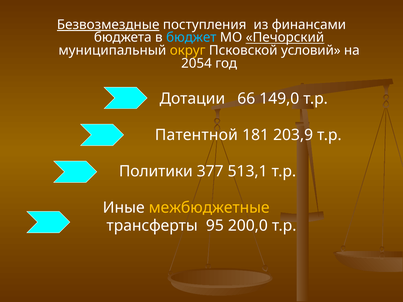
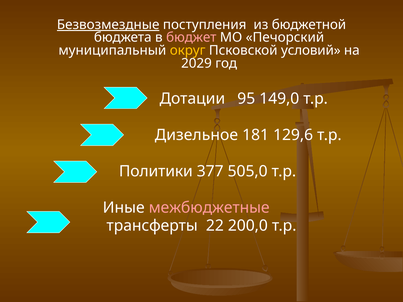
финансами: финансами -> бюджетной
бюджет colour: light blue -> pink
Печорский underline: present -> none
2054: 2054 -> 2029
66: 66 -> 95
Патентной: Патентной -> Дизельное
203,9: 203,9 -> 129,6
513,1: 513,1 -> 505,0
межбюджетные colour: yellow -> pink
95: 95 -> 22
